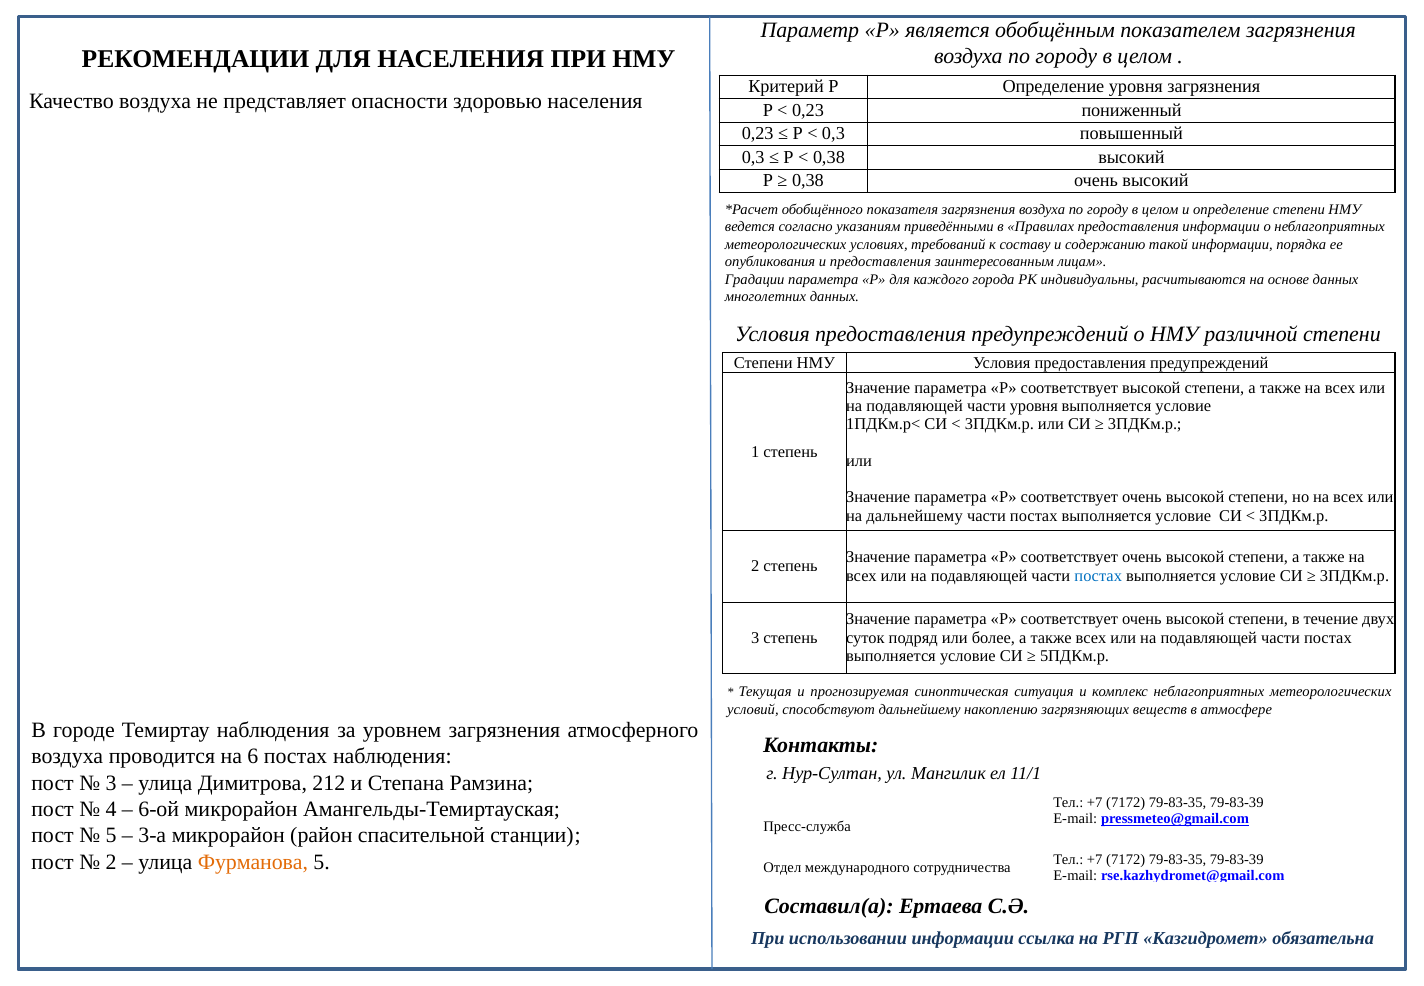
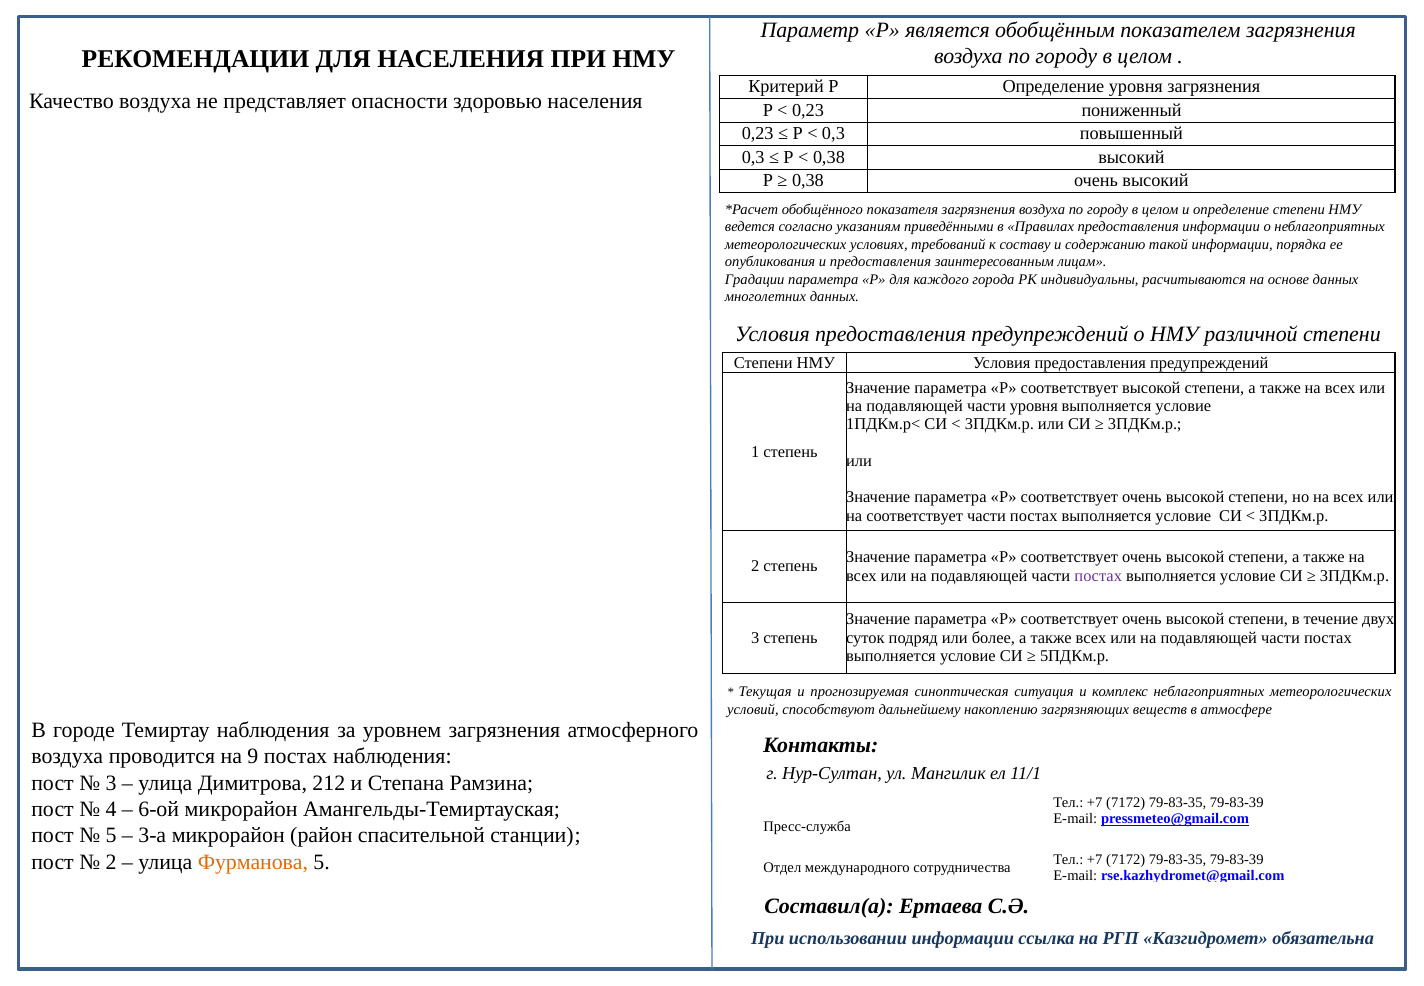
на дальнейшему: дальнейшему -> соответствует
постах at (1098, 576) colour: blue -> purple
6: 6 -> 9
